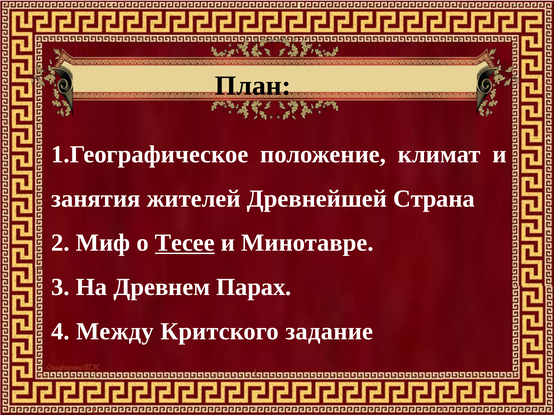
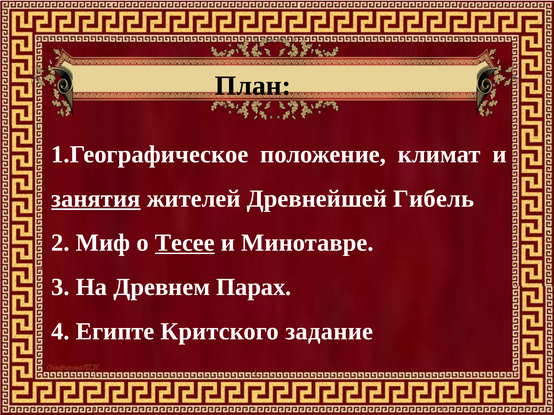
занятия underline: none -> present
Страна: Страна -> Гибель
Между: Между -> Египте
